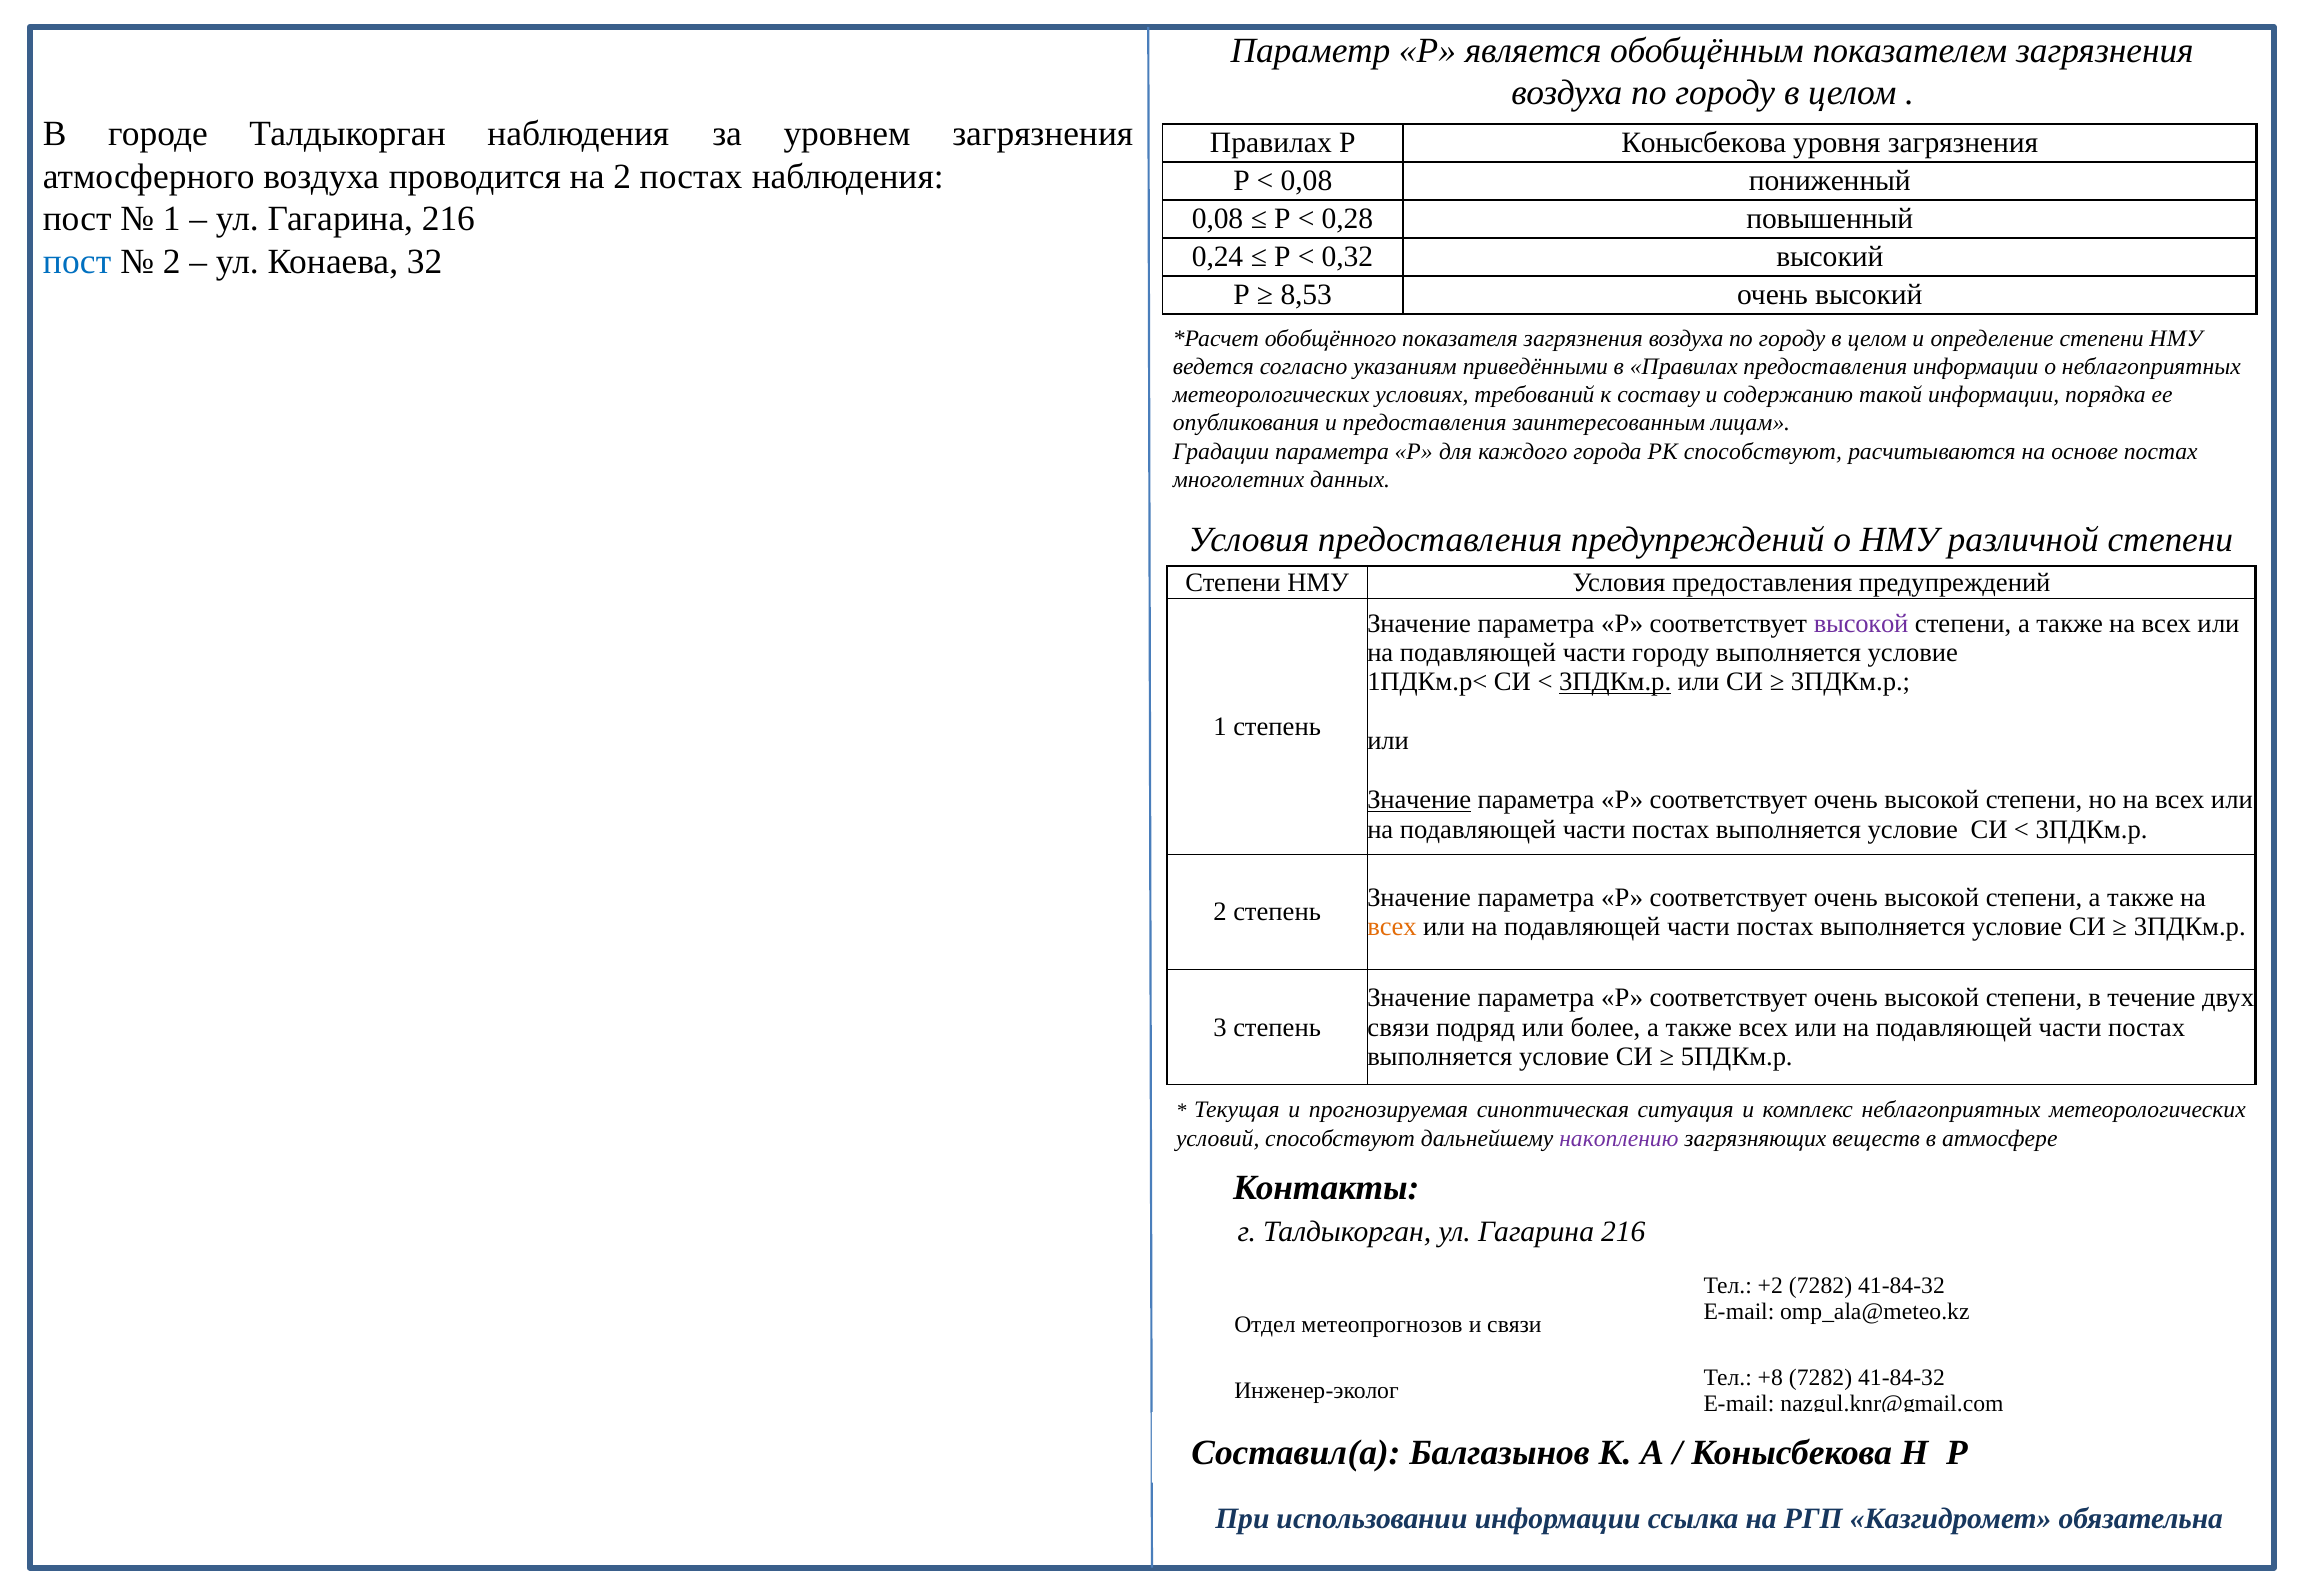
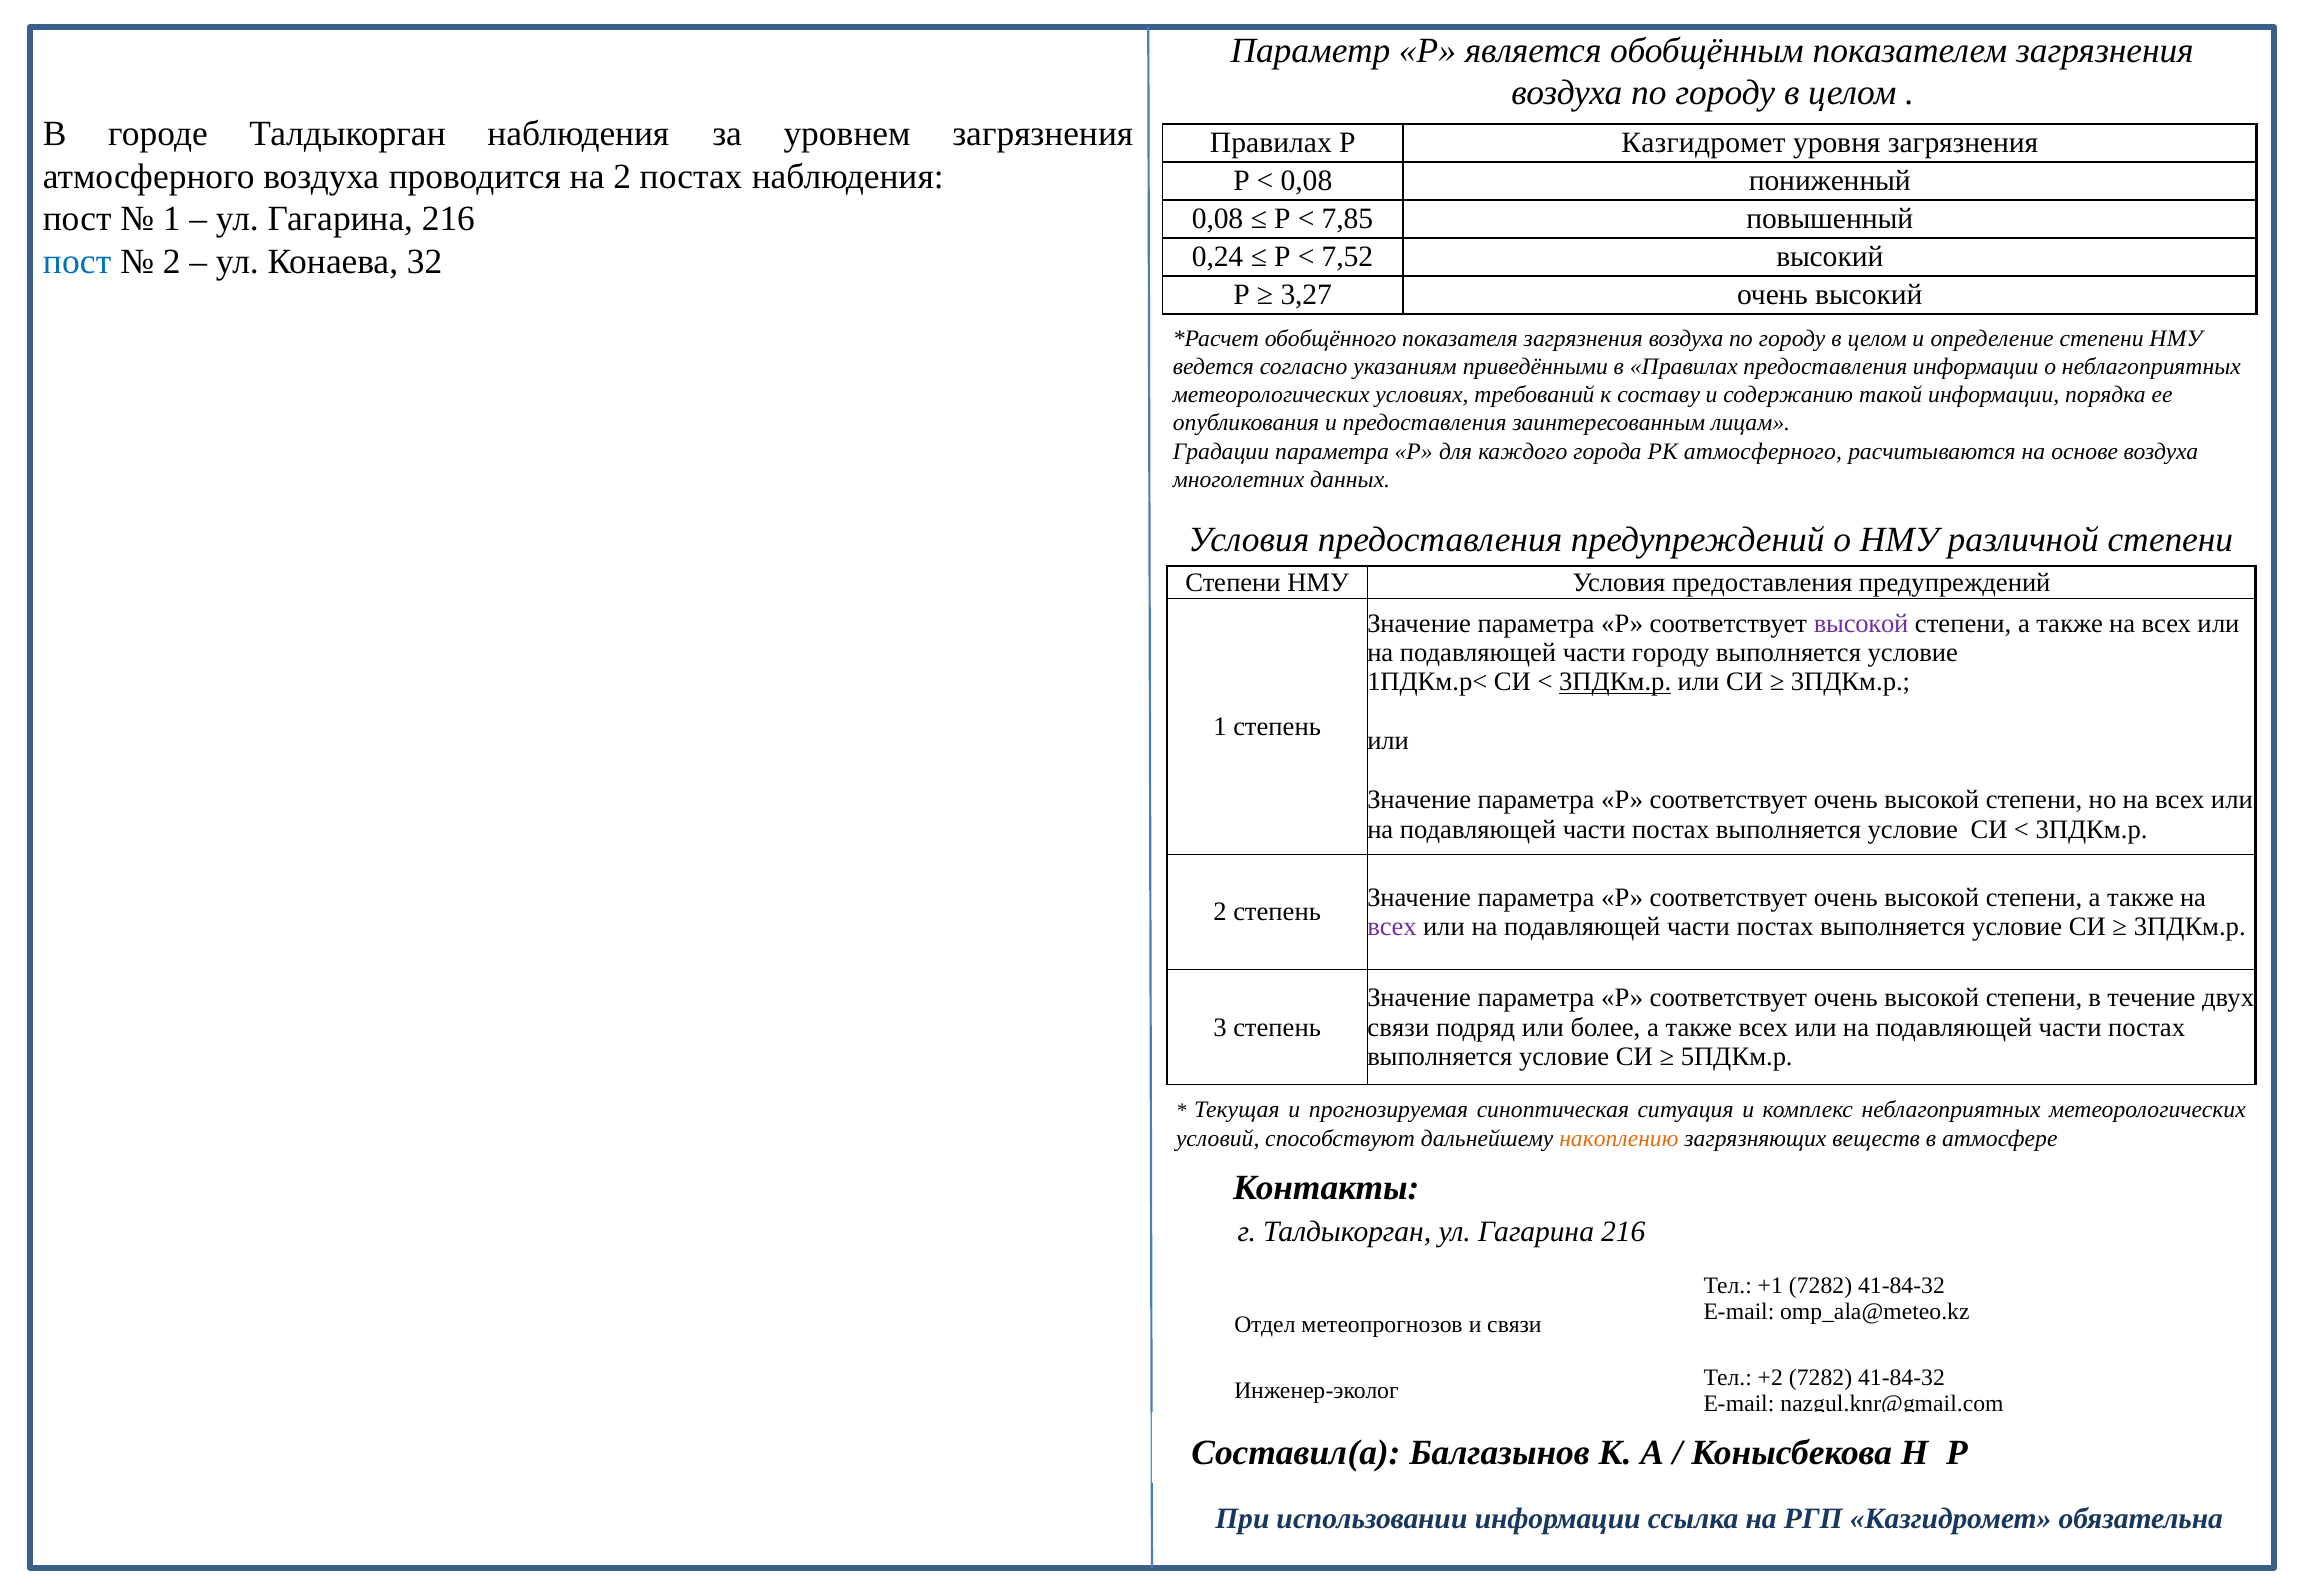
Р Конысбекова: Конысбекова -> Казгидромет
0,28: 0,28 -> 7,85
0,32: 0,32 -> 7,52
8,53: 8,53 -> 3,27
РК способствуют: способствуют -> атмосферного
основе постах: постах -> воздуха
Значение at (1419, 800) underline: present -> none
всех at (1392, 927) colour: orange -> purple
накоплению colour: purple -> orange
+2: +2 -> +1
+8: +8 -> +2
